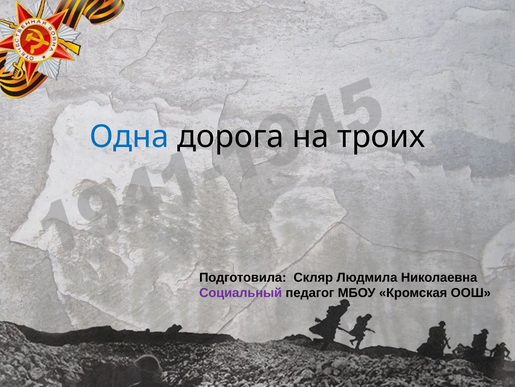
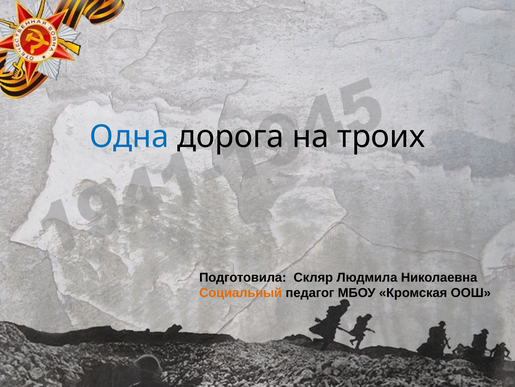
Социальный colour: purple -> orange
